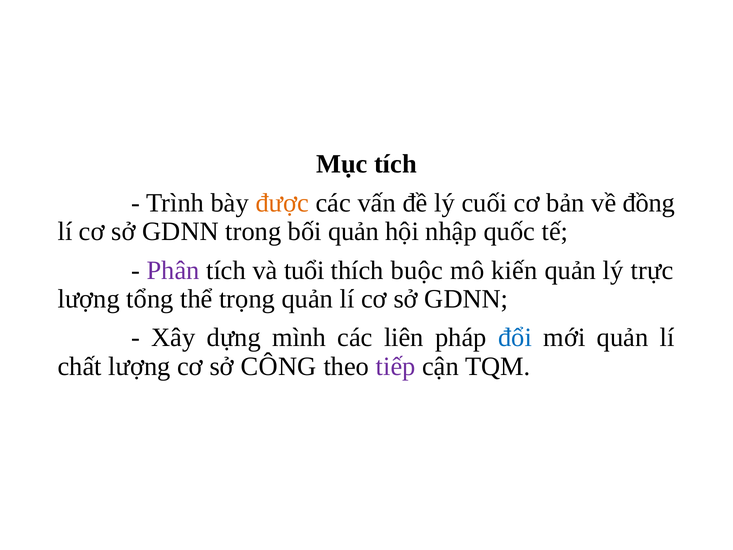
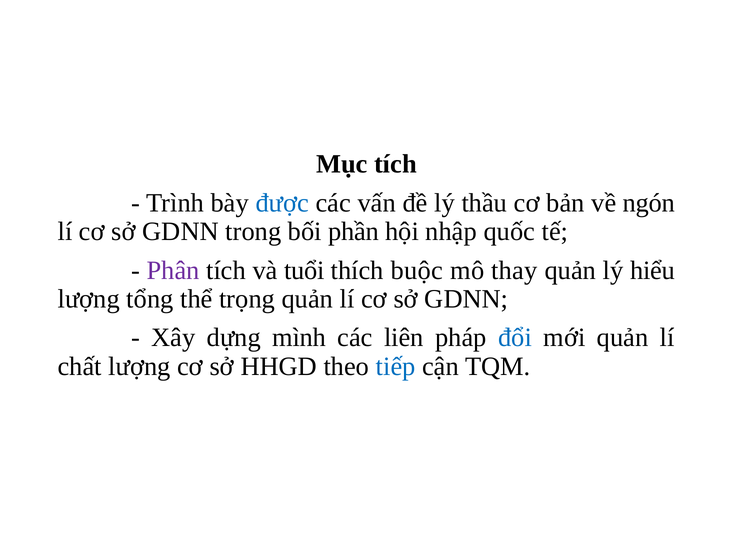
được colour: orange -> blue
cuối: cuối -> thầu
đồng: đồng -> ngón
bối quản: quản -> phần
kiến: kiến -> thay
trực: trực -> hiểu
CÔNG: CÔNG -> HHGD
tiếp colour: purple -> blue
